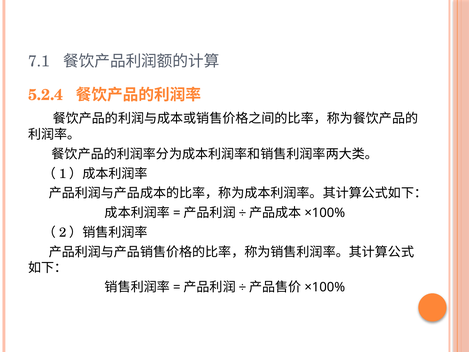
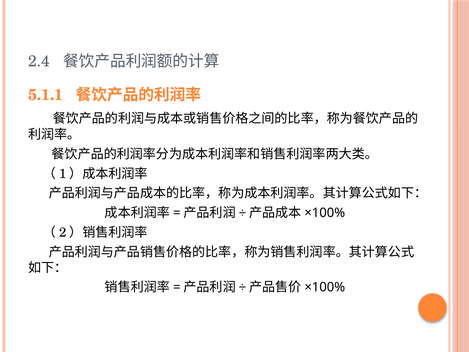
7.1: 7.1 -> 2.4
5.2.4: 5.2.4 -> 5.1.1
